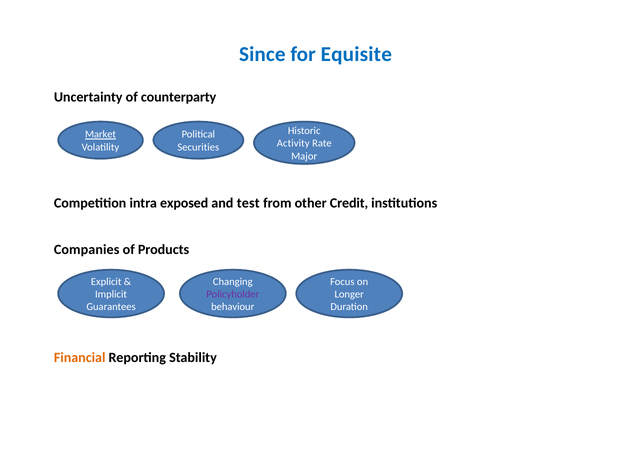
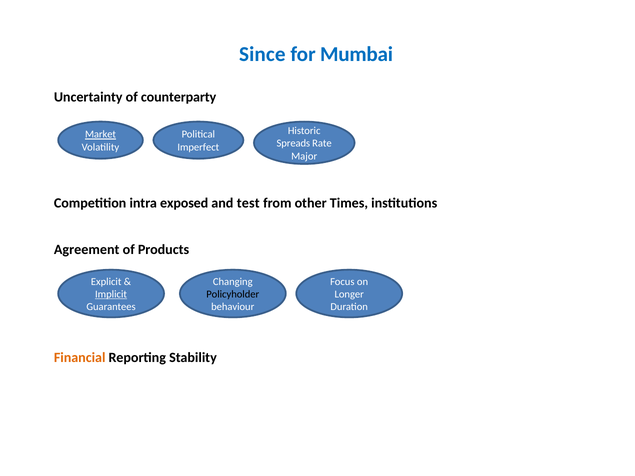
Equisite: Equisite -> Mumbai
Activity: Activity -> Spreads
Securities: Securities -> Imperfect
Credit: Credit -> Times
Companies: Companies -> Agreement
Implicit underline: none -> present
Policyholder colour: purple -> black
